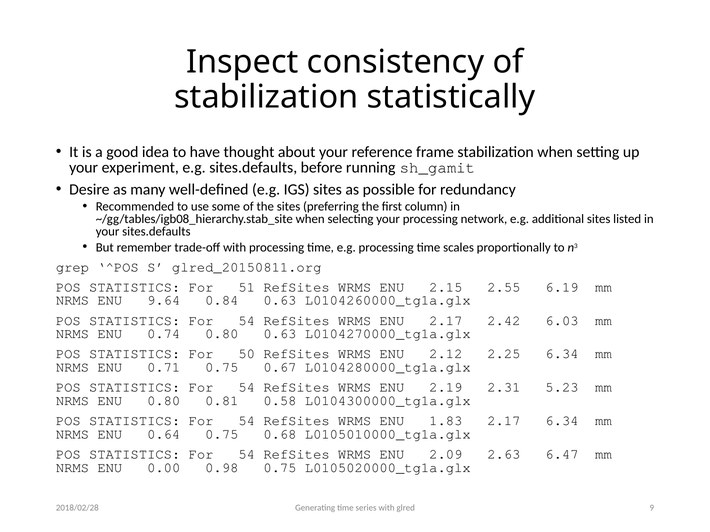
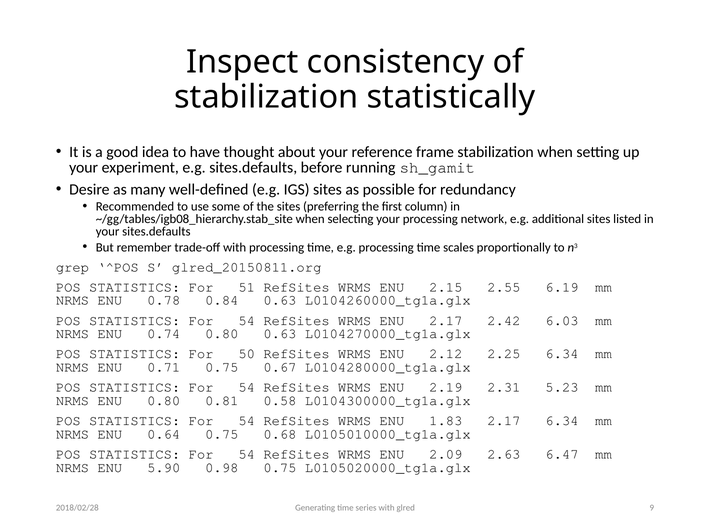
9.64: 9.64 -> 0.78
0.00: 0.00 -> 5.90
